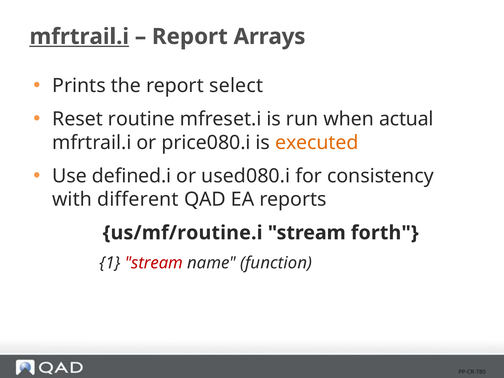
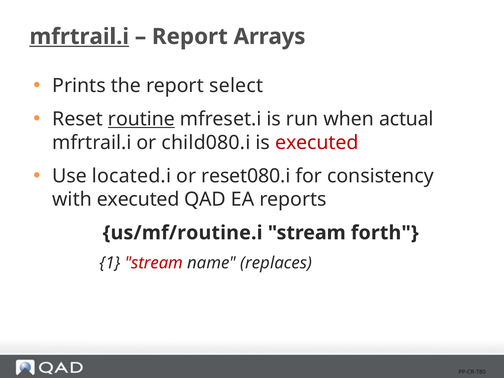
routine underline: none -> present
price080.i: price080.i -> child080.i
executed at (317, 143) colour: orange -> red
defined.i: defined.i -> located.i
used080.i: used080.i -> reset080.i
with different: different -> executed
function: function -> replaces
